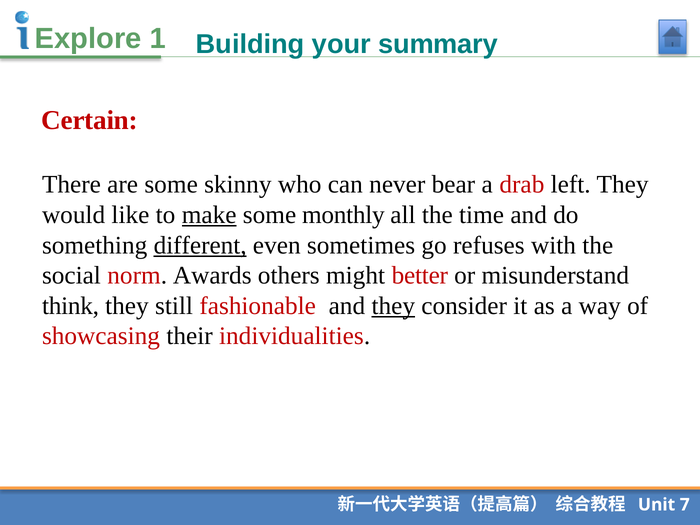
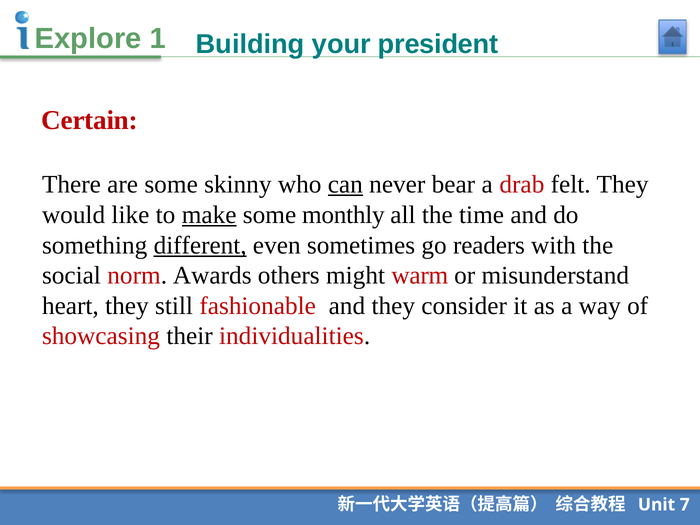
summary: summary -> president
can underline: none -> present
left: left -> felt
refuses: refuses -> readers
better: better -> warm
think: think -> heart
they at (393, 306) underline: present -> none
